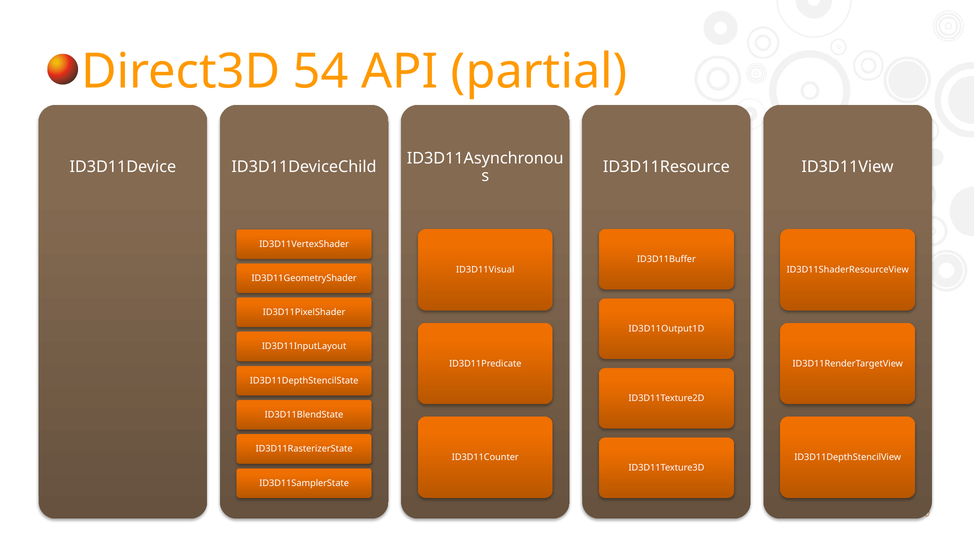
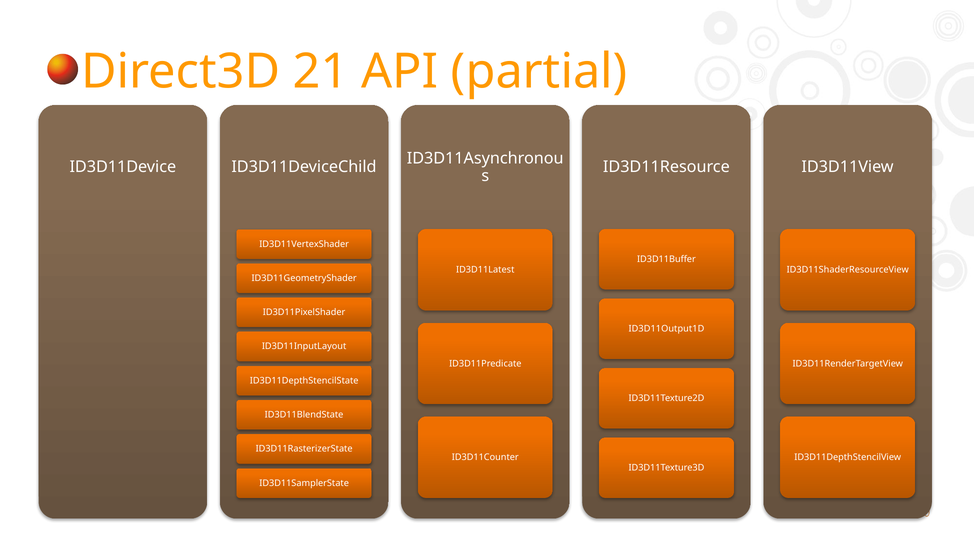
54: 54 -> 21
ID3D11Visual: ID3D11Visual -> ID3D11Latest
